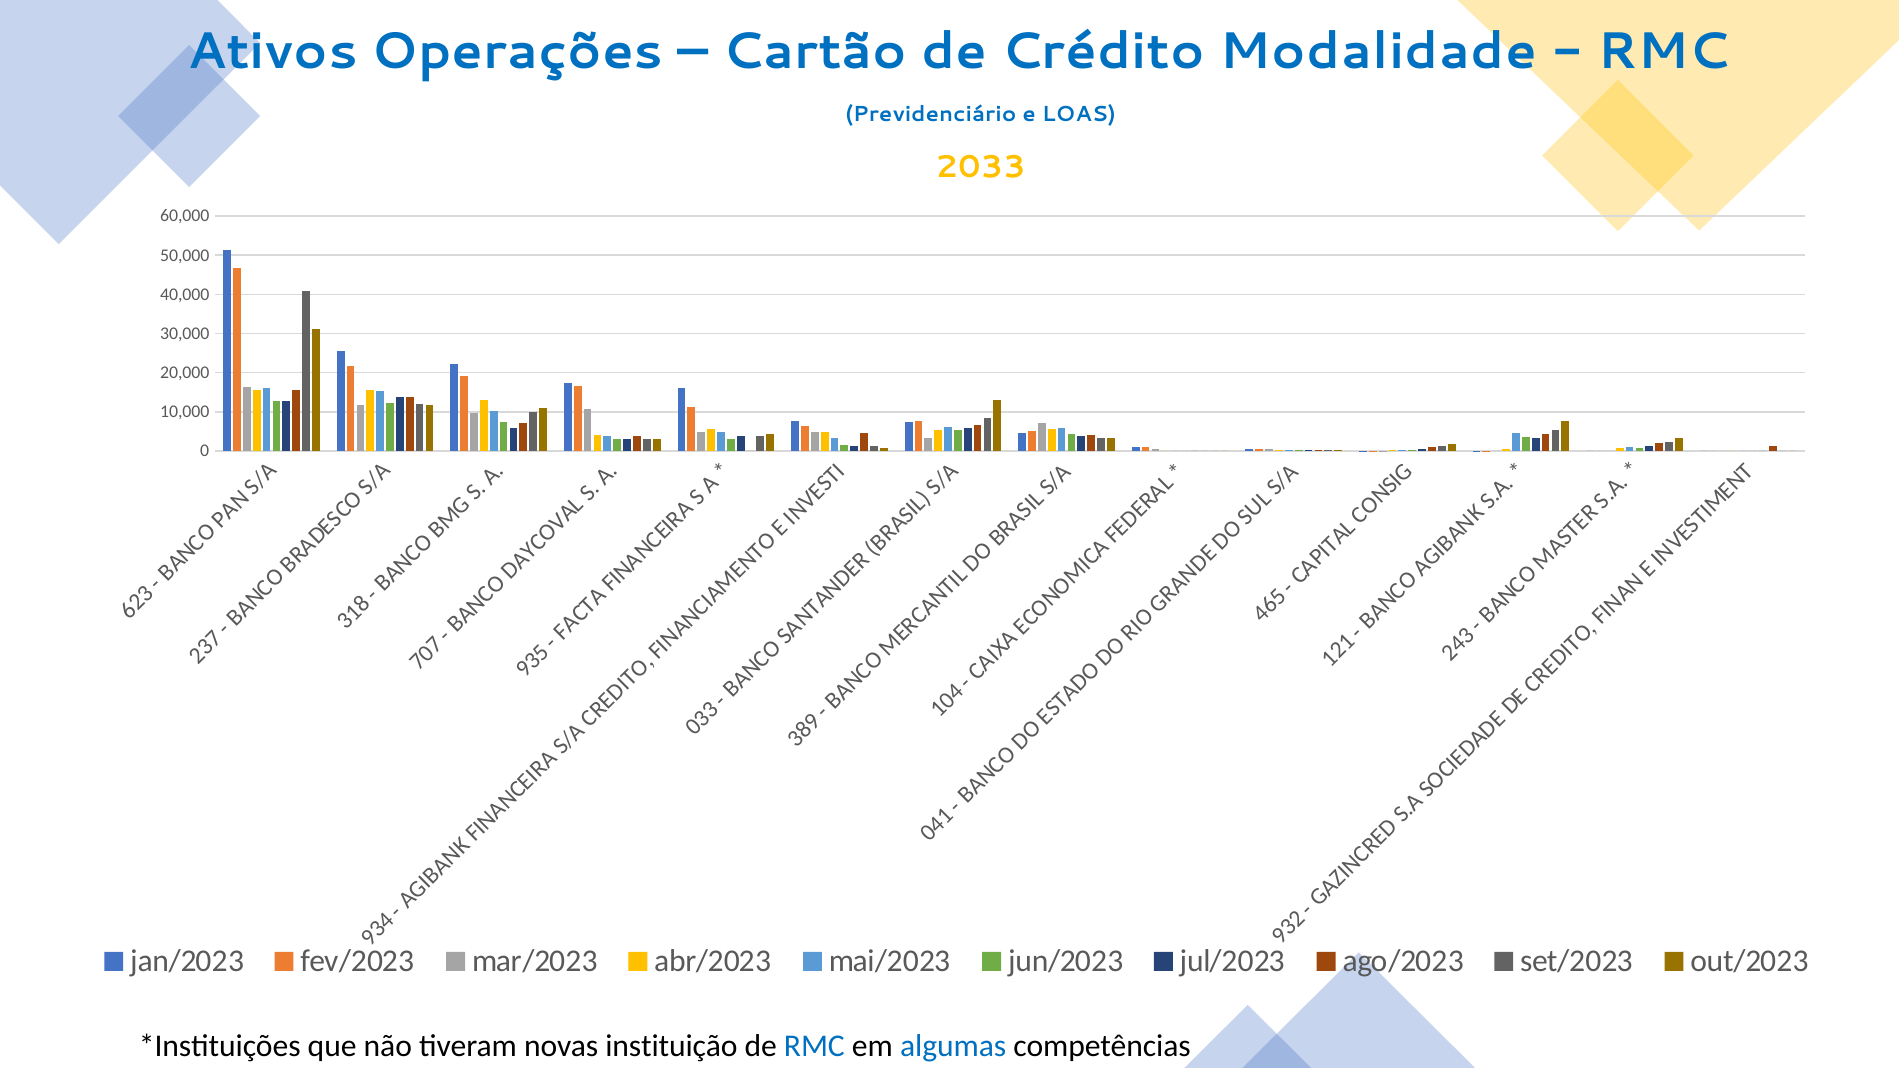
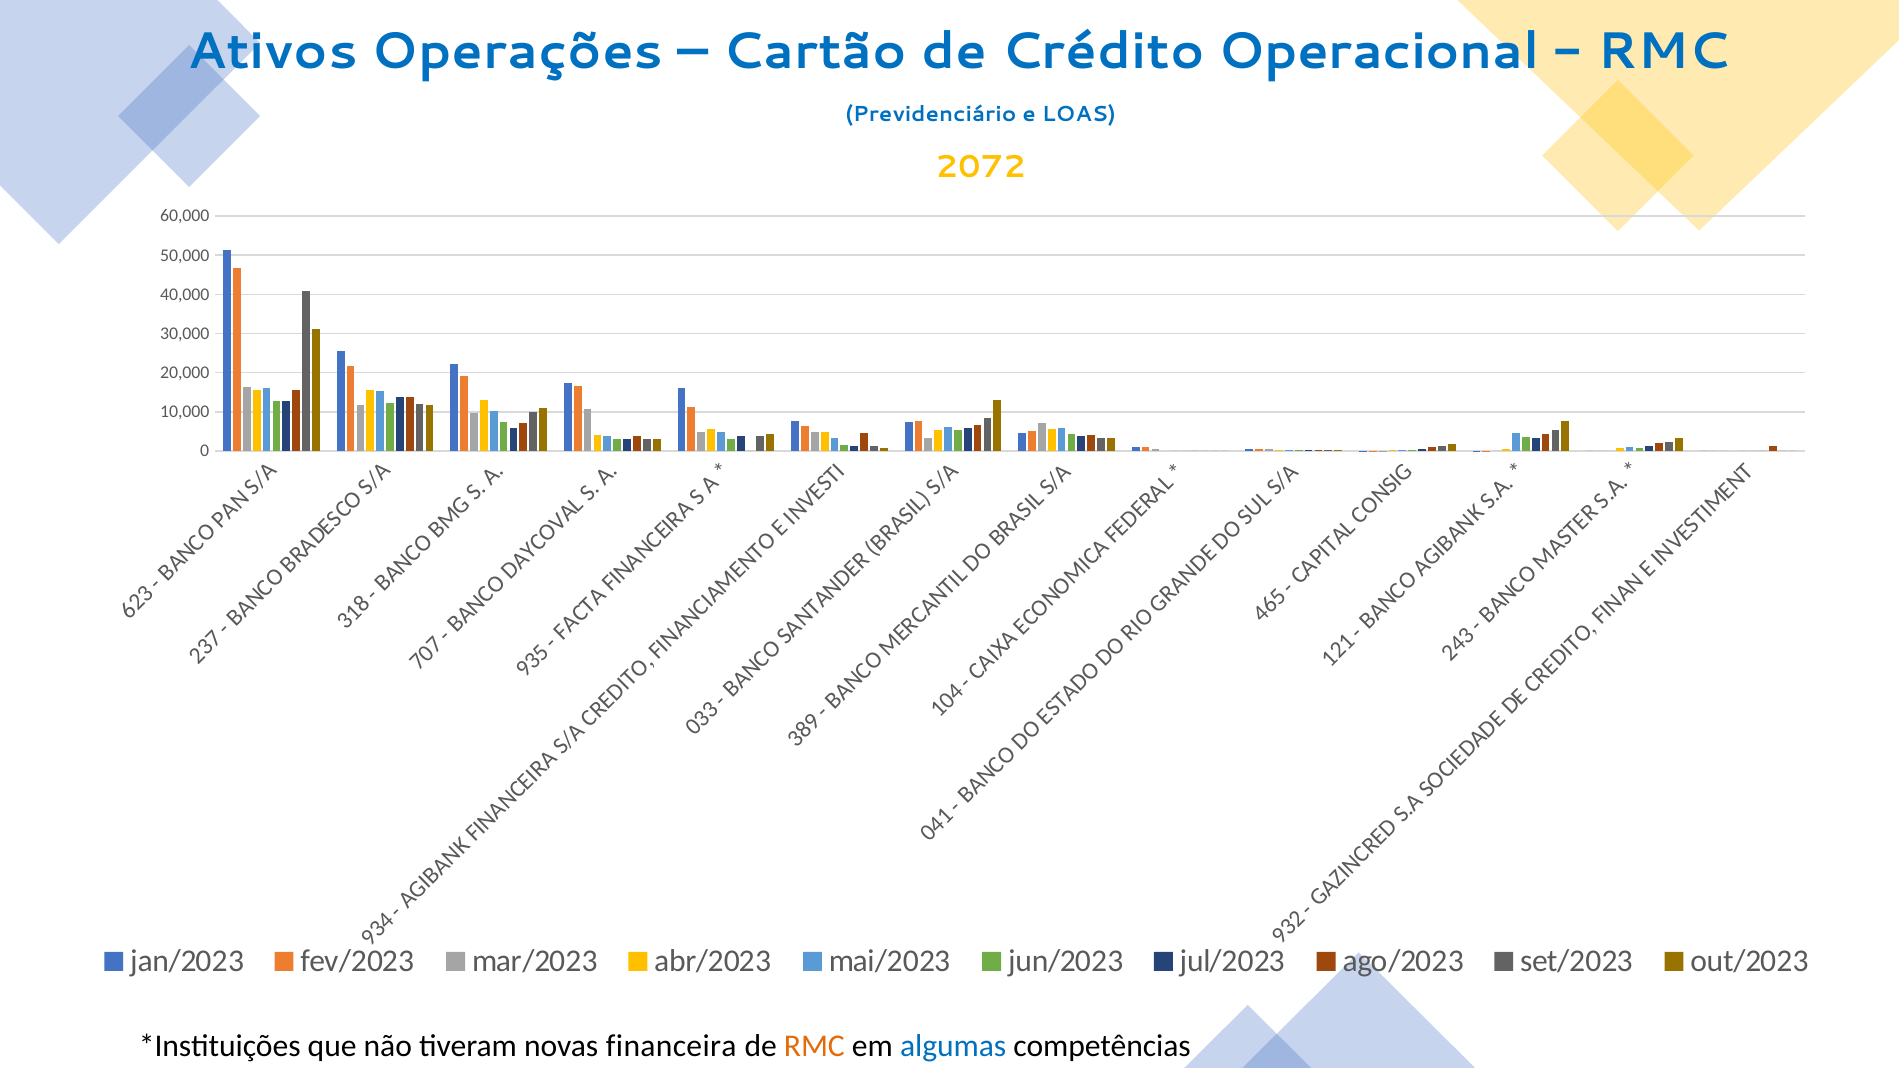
Modalidade: Modalidade -> Operacional
2033: 2033 -> 2072
instituição: instituição -> financeira
RMC at (814, 1046) colour: blue -> orange
